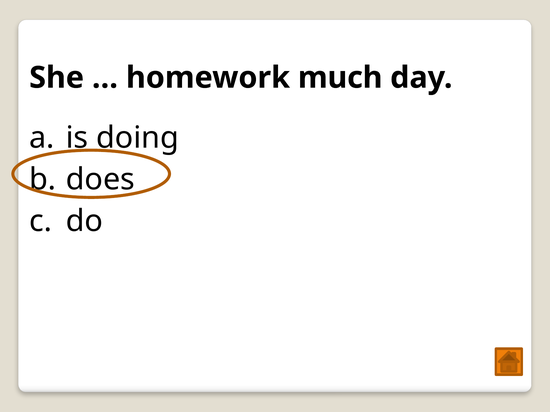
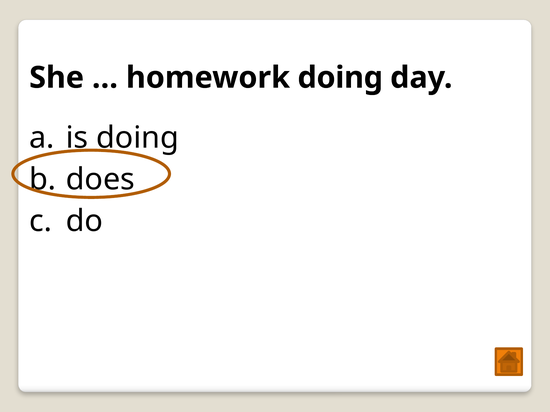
homework much: much -> doing
